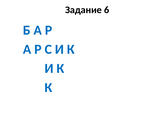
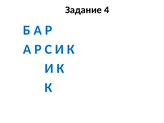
6: 6 -> 4
